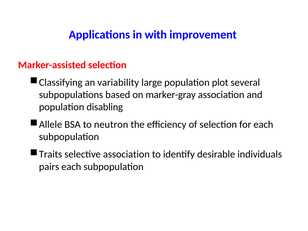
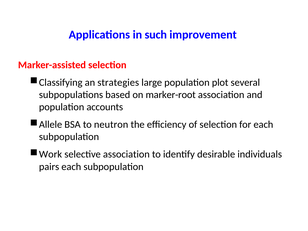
with: with -> such
variability: variability -> strategies
marker-gray: marker-gray -> marker-root
disabling: disabling -> accounts
Traits: Traits -> Work
